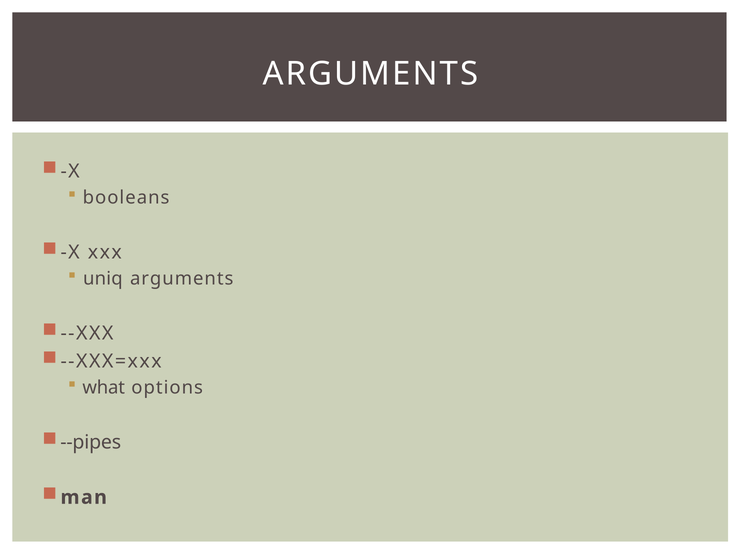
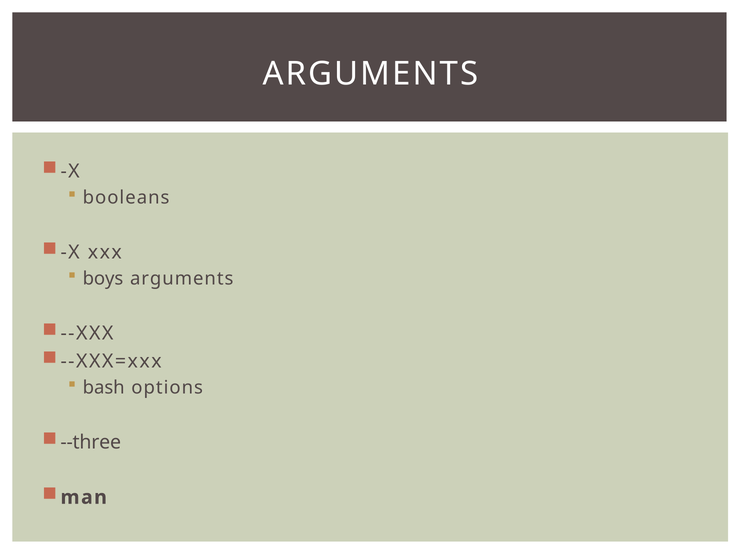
uniq: uniq -> boys
what: what -> bash
--pipes: --pipes -> --three
